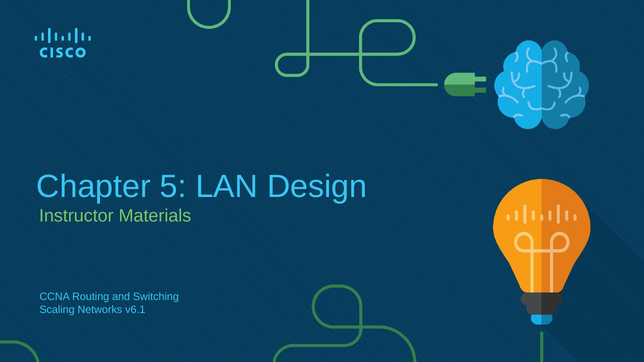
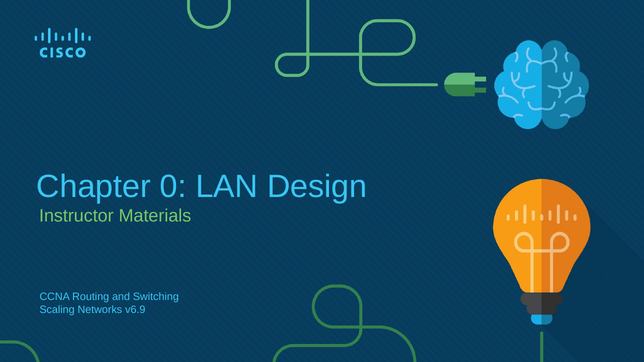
5: 5 -> 0
v6.1: v6.1 -> v6.9
